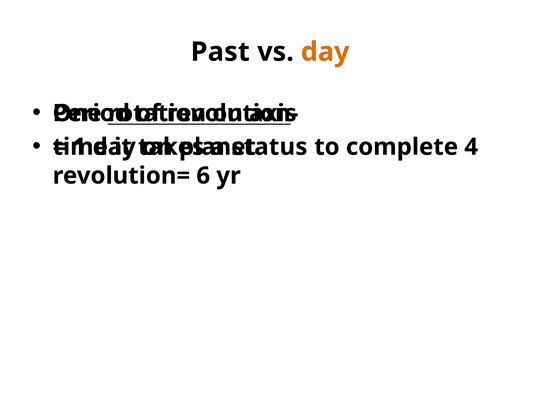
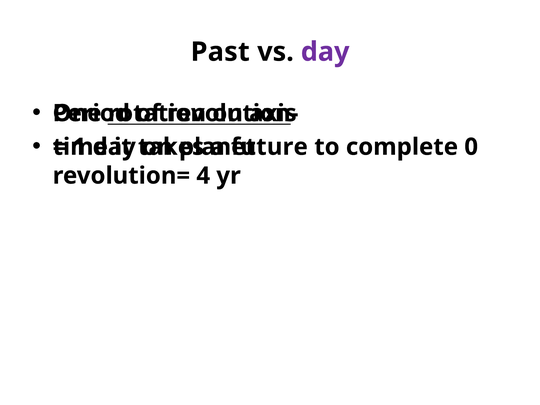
day at (325, 52) colour: orange -> purple
status: status -> future
4: 4 -> 0
6: 6 -> 4
